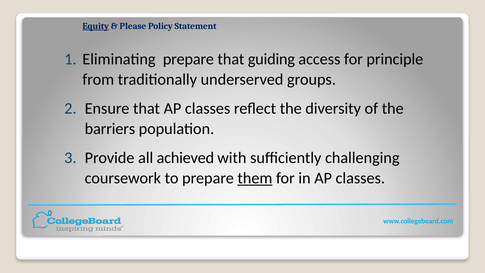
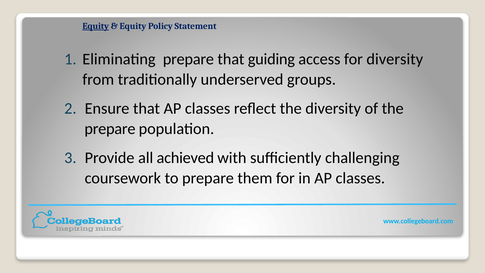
Please at (133, 26): Please -> Equity
for principle: principle -> diversity
barriers at (110, 129): barriers -> prepare
them underline: present -> none
